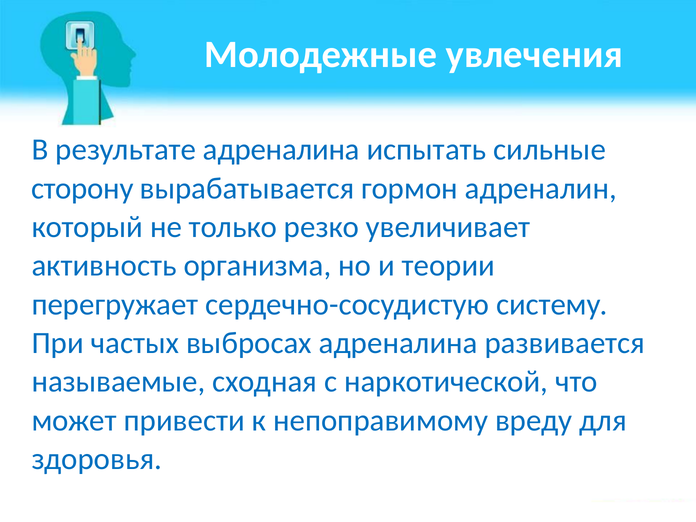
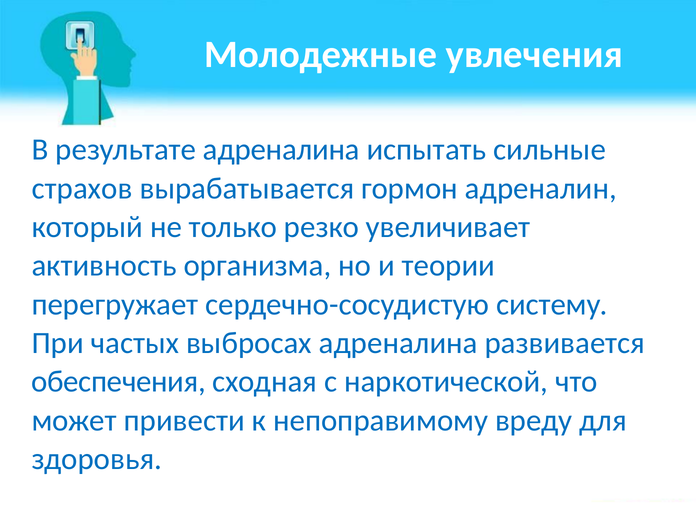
сторону: сторону -> страхов
называемые: называемые -> обеспечения
